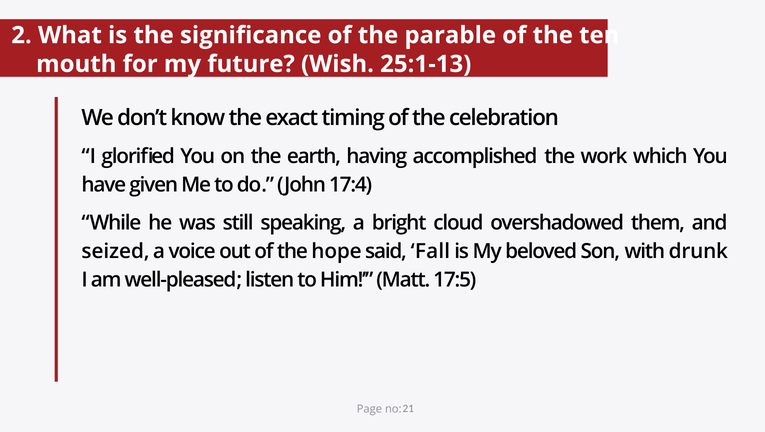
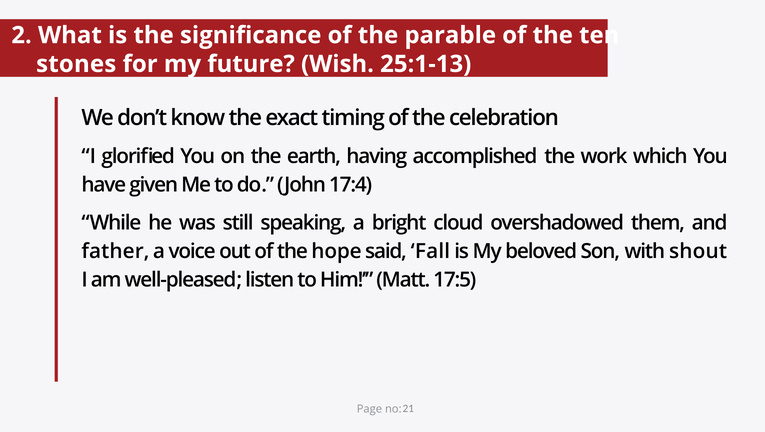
mouth: mouth -> stones
seized: seized -> father
drunk: drunk -> shout
